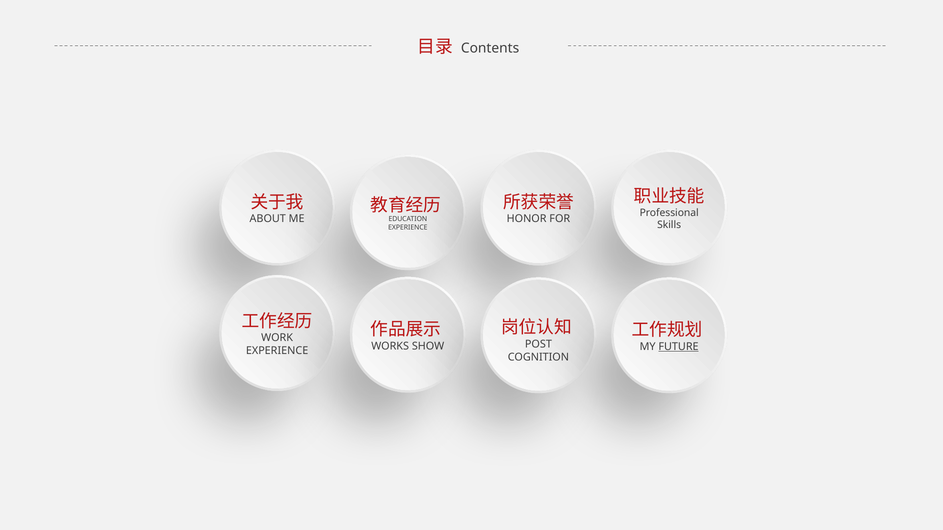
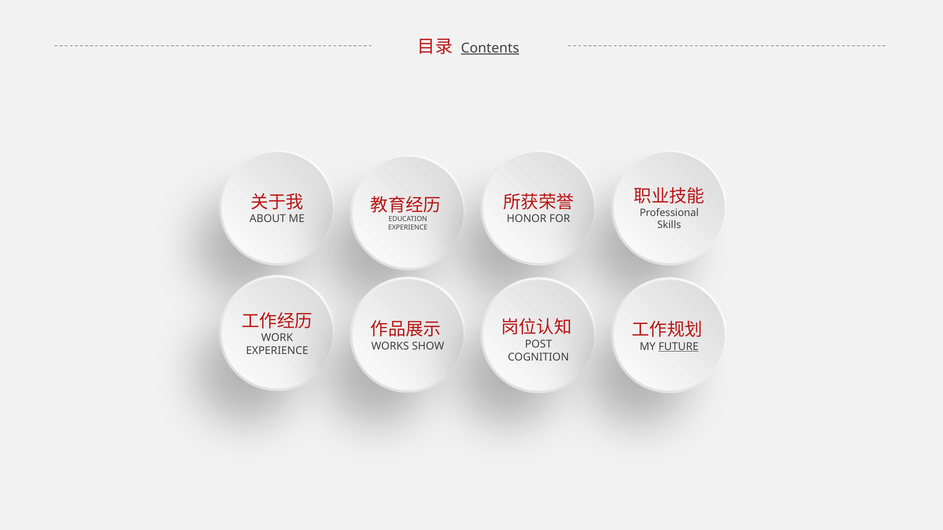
Contents underline: none -> present
